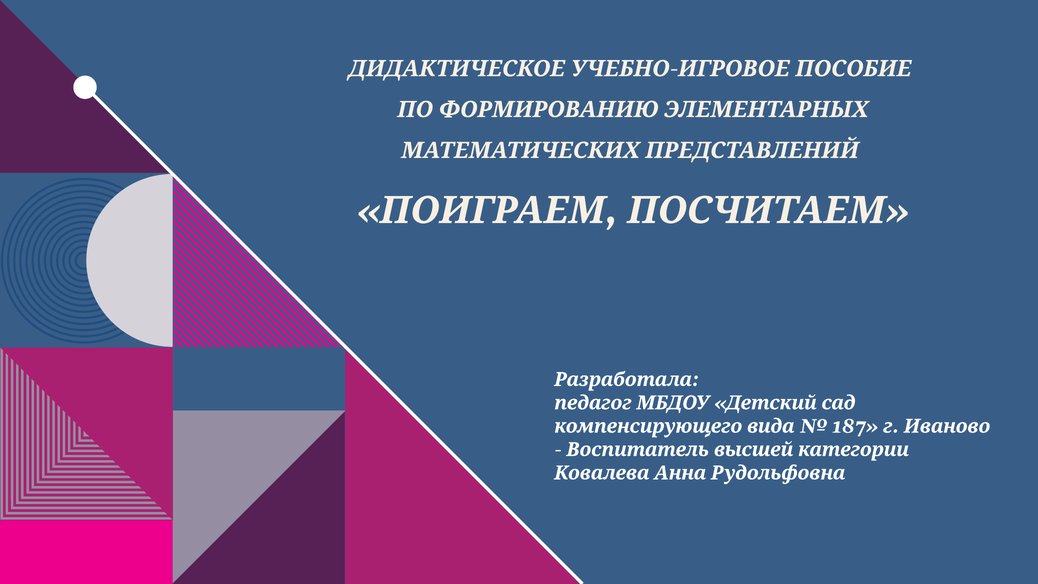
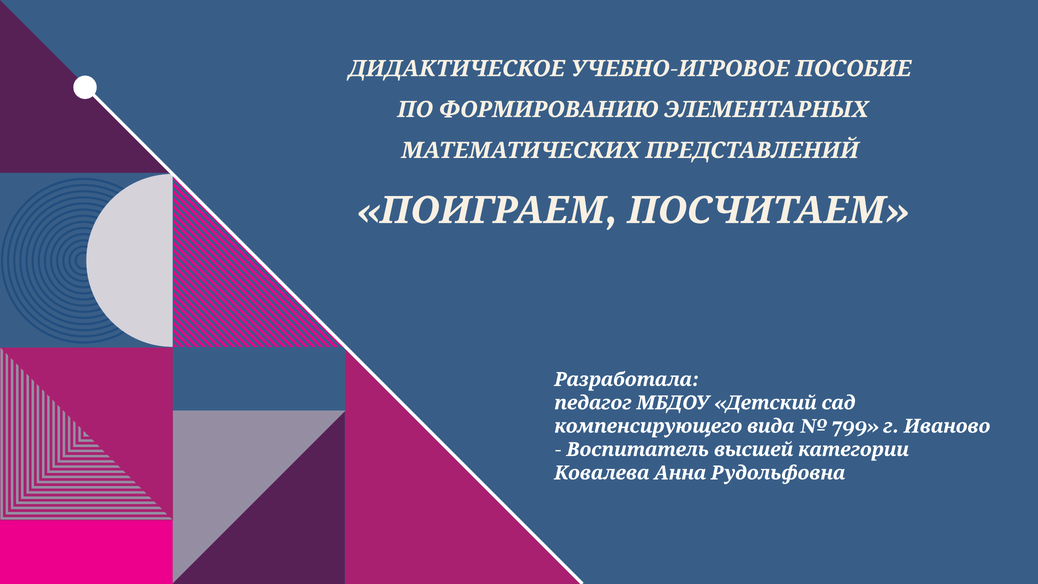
187: 187 -> 799
